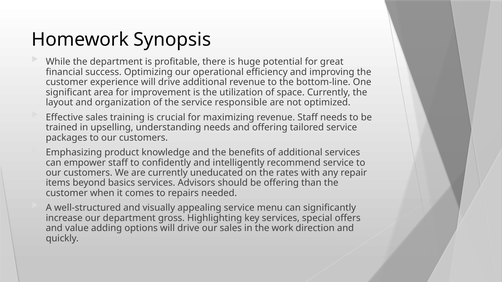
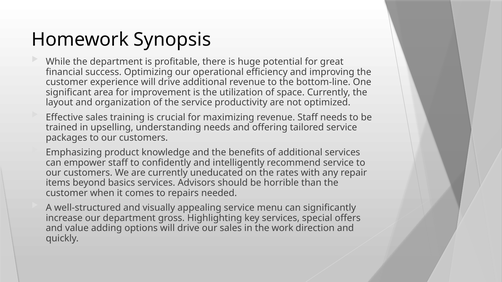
responsible: responsible -> productivity
be offering: offering -> horrible
